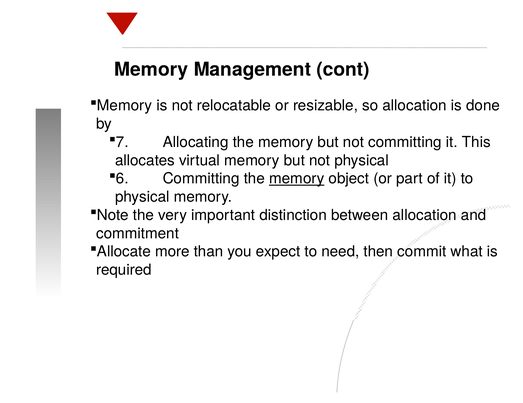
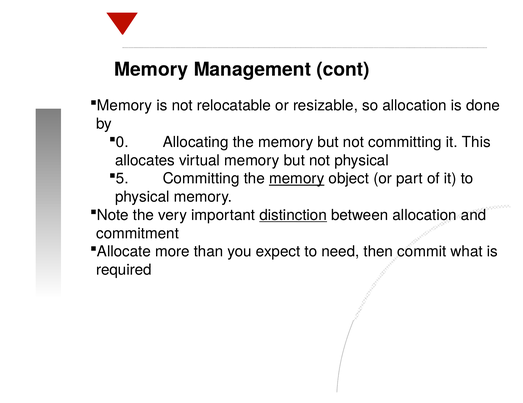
7: 7 -> 0
6: 6 -> 5
distinction underline: none -> present
